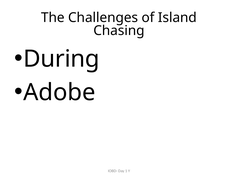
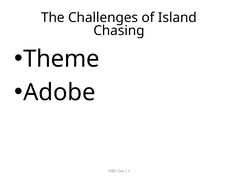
During: During -> Theme
